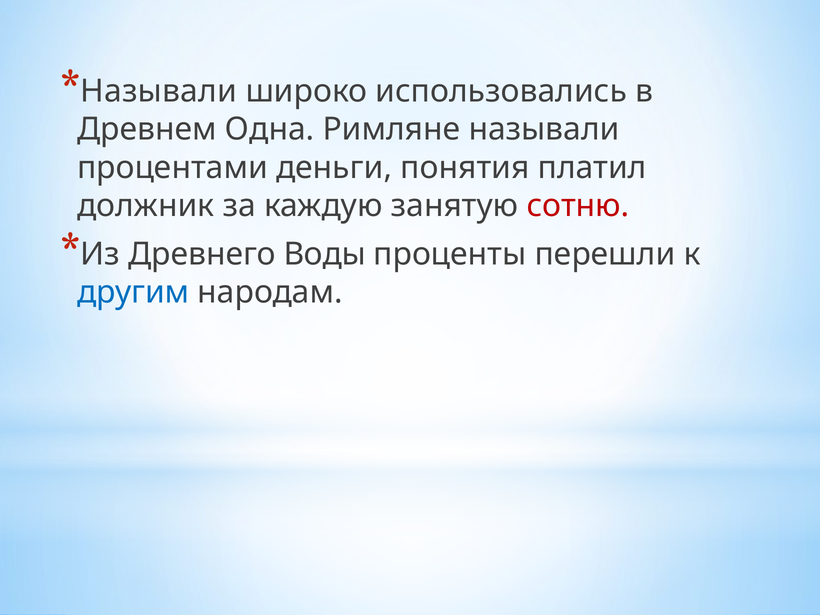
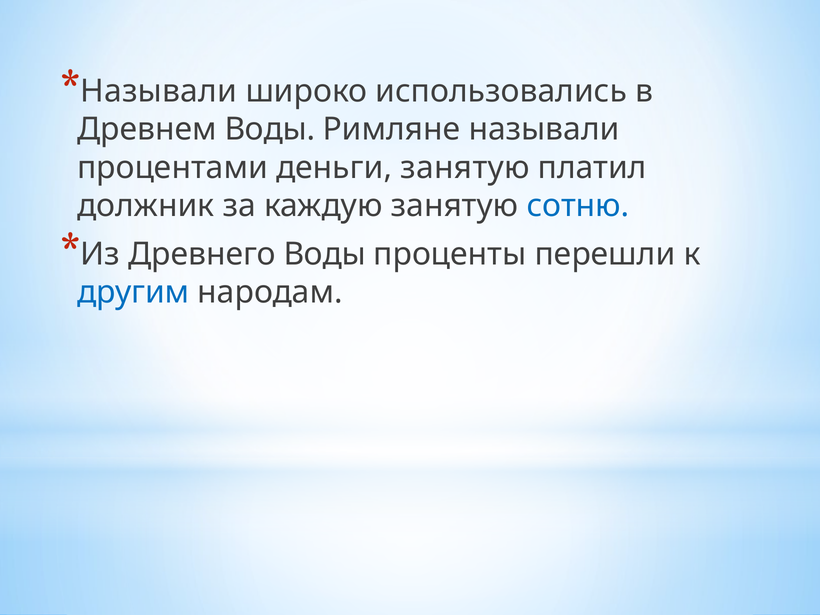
Древнем Одна: Одна -> Воды
деньги понятия: понятия -> занятую
сотню colour: red -> blue
